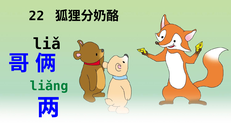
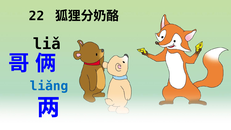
liǎng colour: green -> blue
